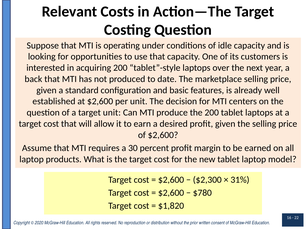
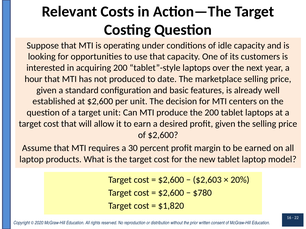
back: back -> hour
$2,300: $2,300 -> $2,603
31%: 31% -> 20%
